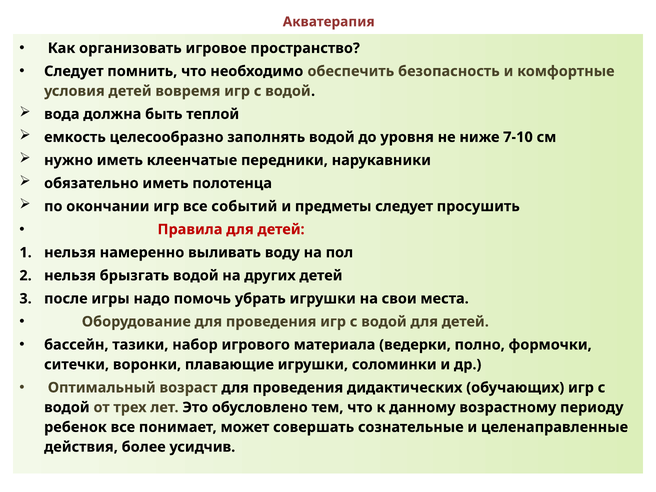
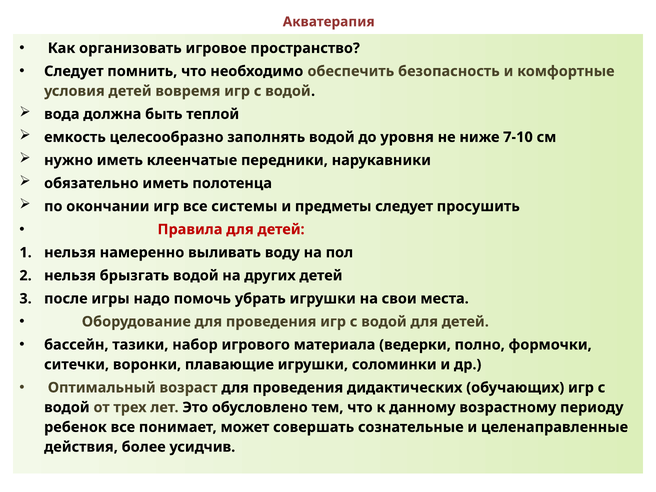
событий: событий -> системы
